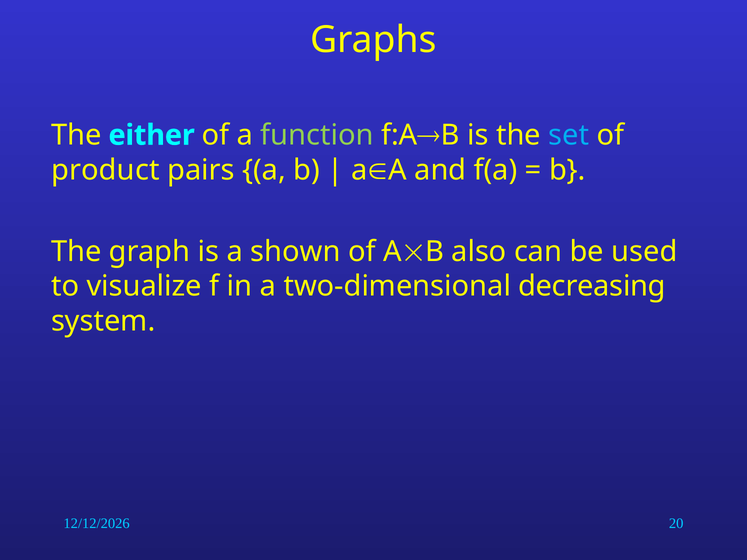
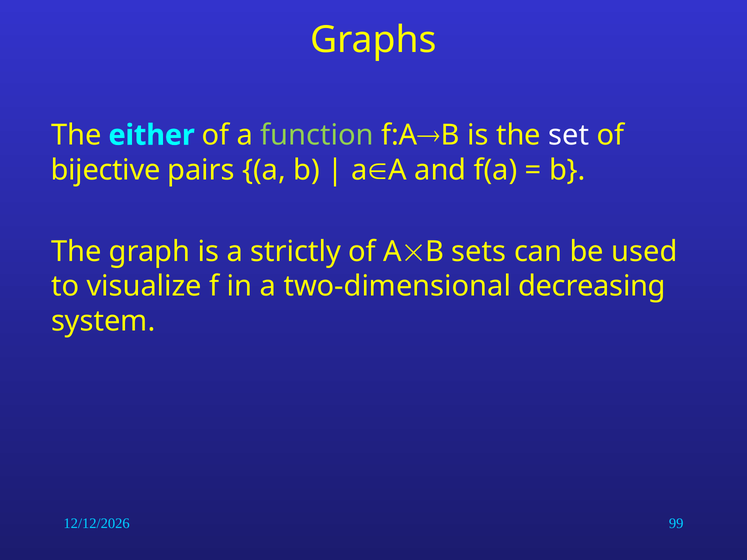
set colour: light blue -> white
product: product -> bijective
shown: shown -> strictly
also: also -> sets
20: 20 -> 99
